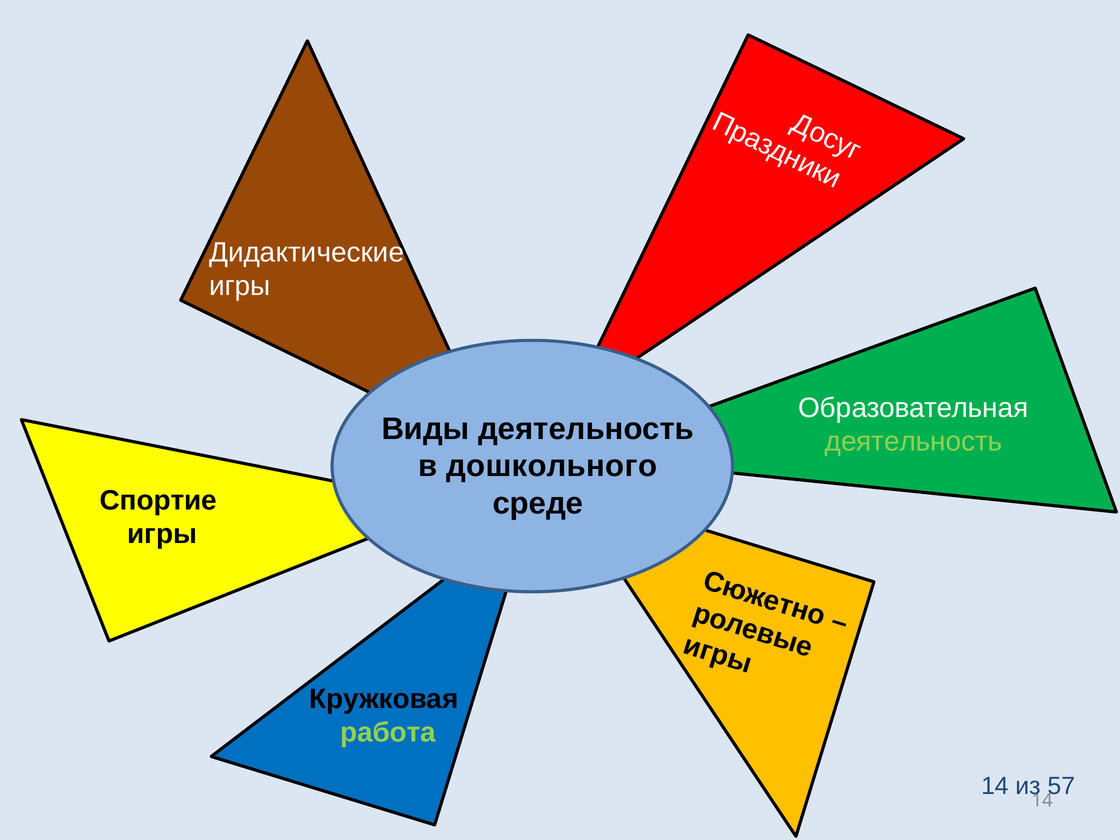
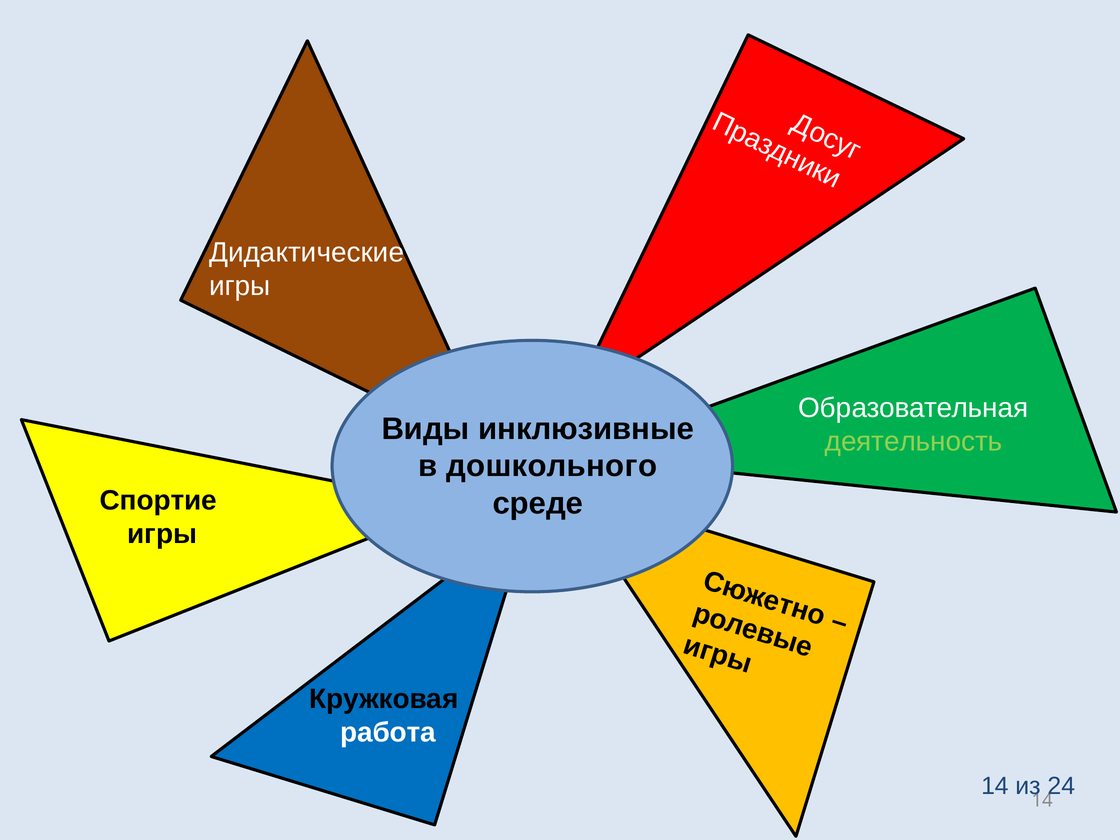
Виды деятельность: деятельность -> инклюзивные
работа colour: light green -> white
57: 57 -> 24
